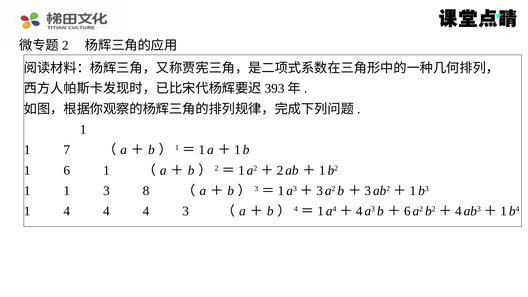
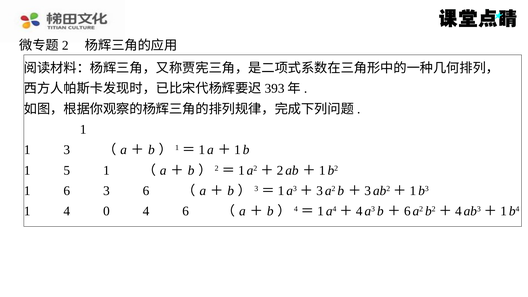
1 7: 7 -> 3
6: 6 -> 5
1 at (67, 191): 1 -> 6
3 8: 8 -> 6
1 4 4: 4 -> 0
4 3: 3 -> 6
